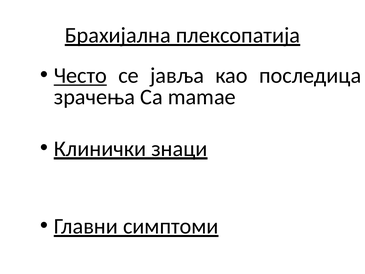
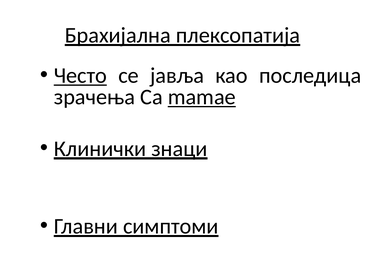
mamae underline: none -> present
